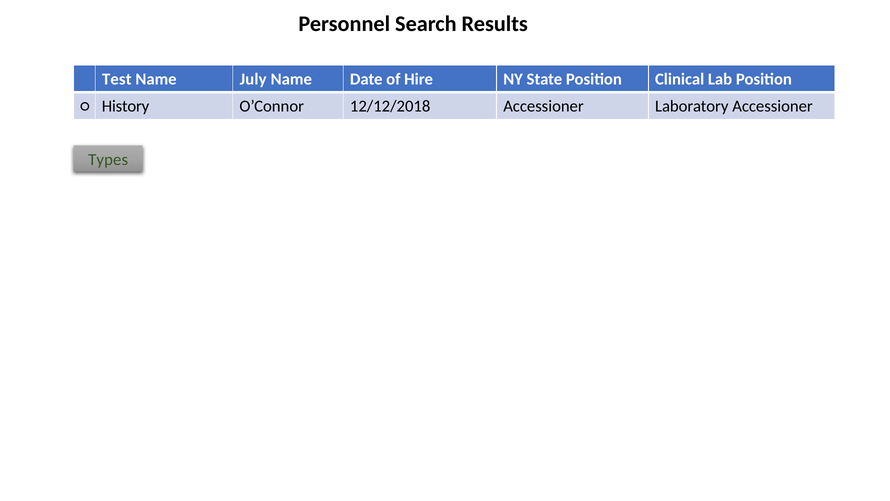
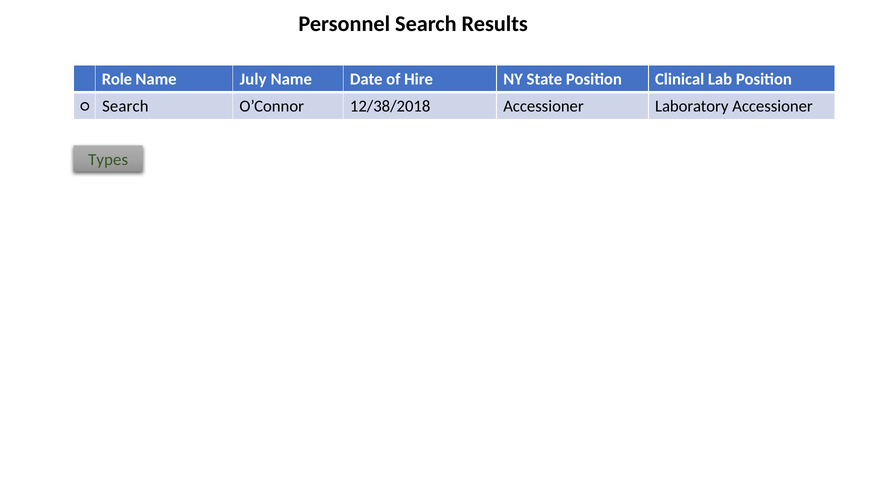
Test: Test -> Role
History at (126, 106): History -> Search
12/12/2018: 12/12/2018 -> 12/38/2018
